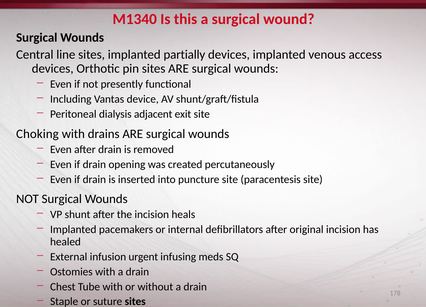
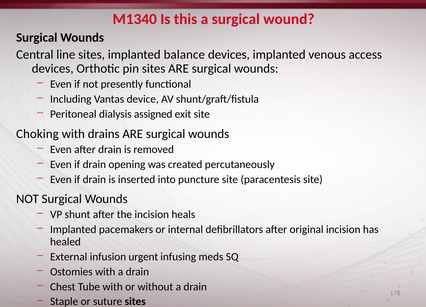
partially: partially -> balance
adjacent: adjacent -> assigned
